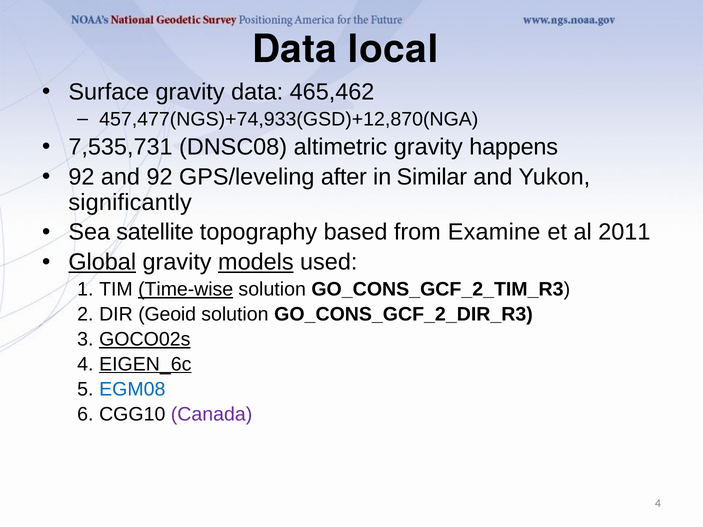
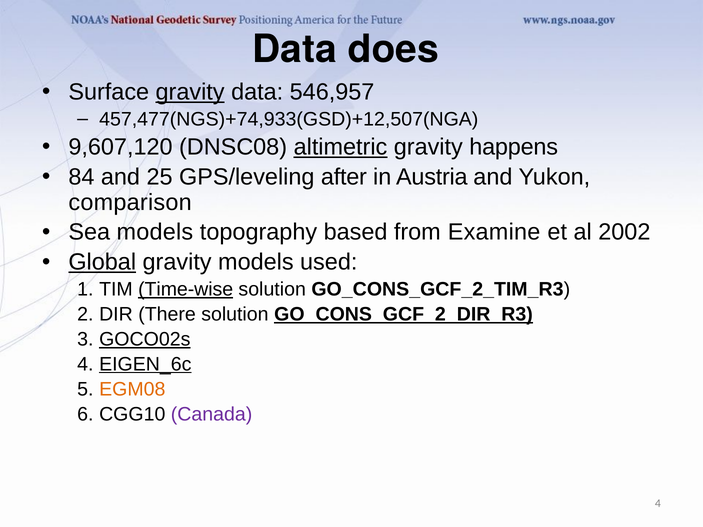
local: local -> does
gravity at (190, 92) underline: none -> present
465,462: 465,462 -> 546,957
457,477(NGS)+74,933(GSD)+12,870(NGA: 457,477(NGS)+74,933(GSD)+12,870(NGA -> 457,477(NGS)+74,933(GSD)+12,507(NGA
7,535,731: 7,535,731 -> 9,607,120
altimetric underline: none -> present
92 at (81, 177): 92 -> 84
and 92: 92 -> 25
Similar: Similar -> Austria
significantly: significantly -> comparison
Sea satellite: satellite -> models
2011: 2011 -> 2002
models at (256, 262) underline: present -> none
Geoid: Geoid -> There
GO_CONS_GCF_2_DIR_R3 underline: none -> present
EGM08 colour: blue -> orange
